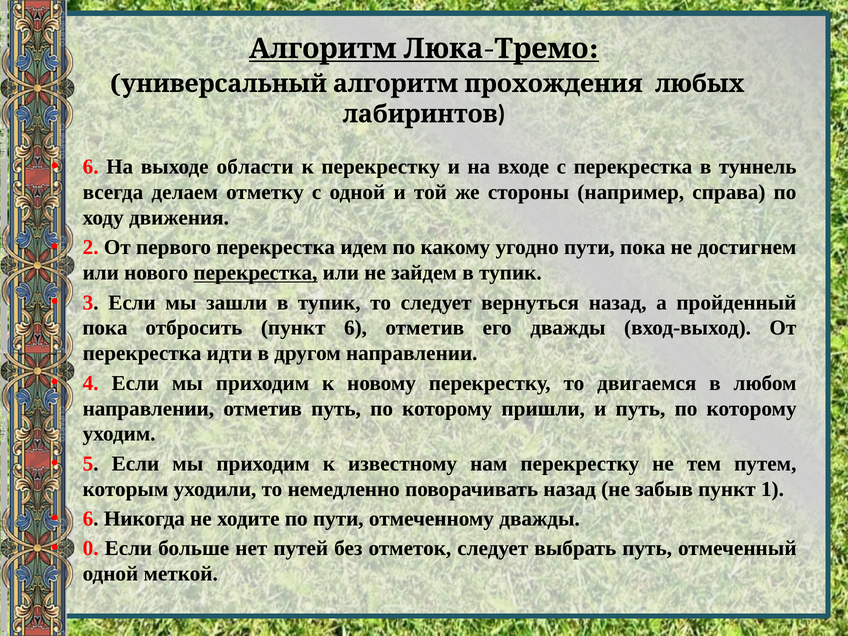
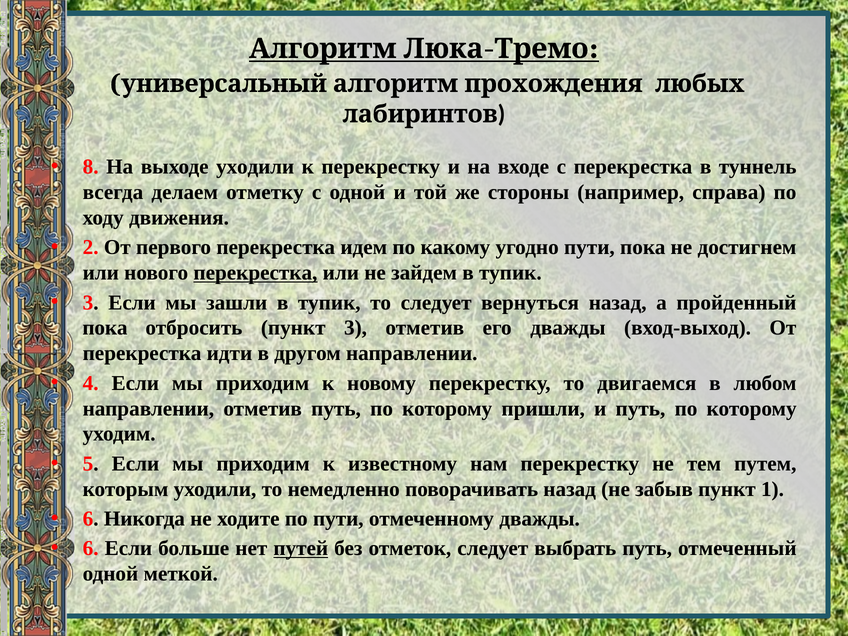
6 at (91, 167): 6 -> 8
выходе области: области -> уходили
пункт 6: 6 -> 3
0 at (91, 548): 0 -> 6
путей underline: none -> present
